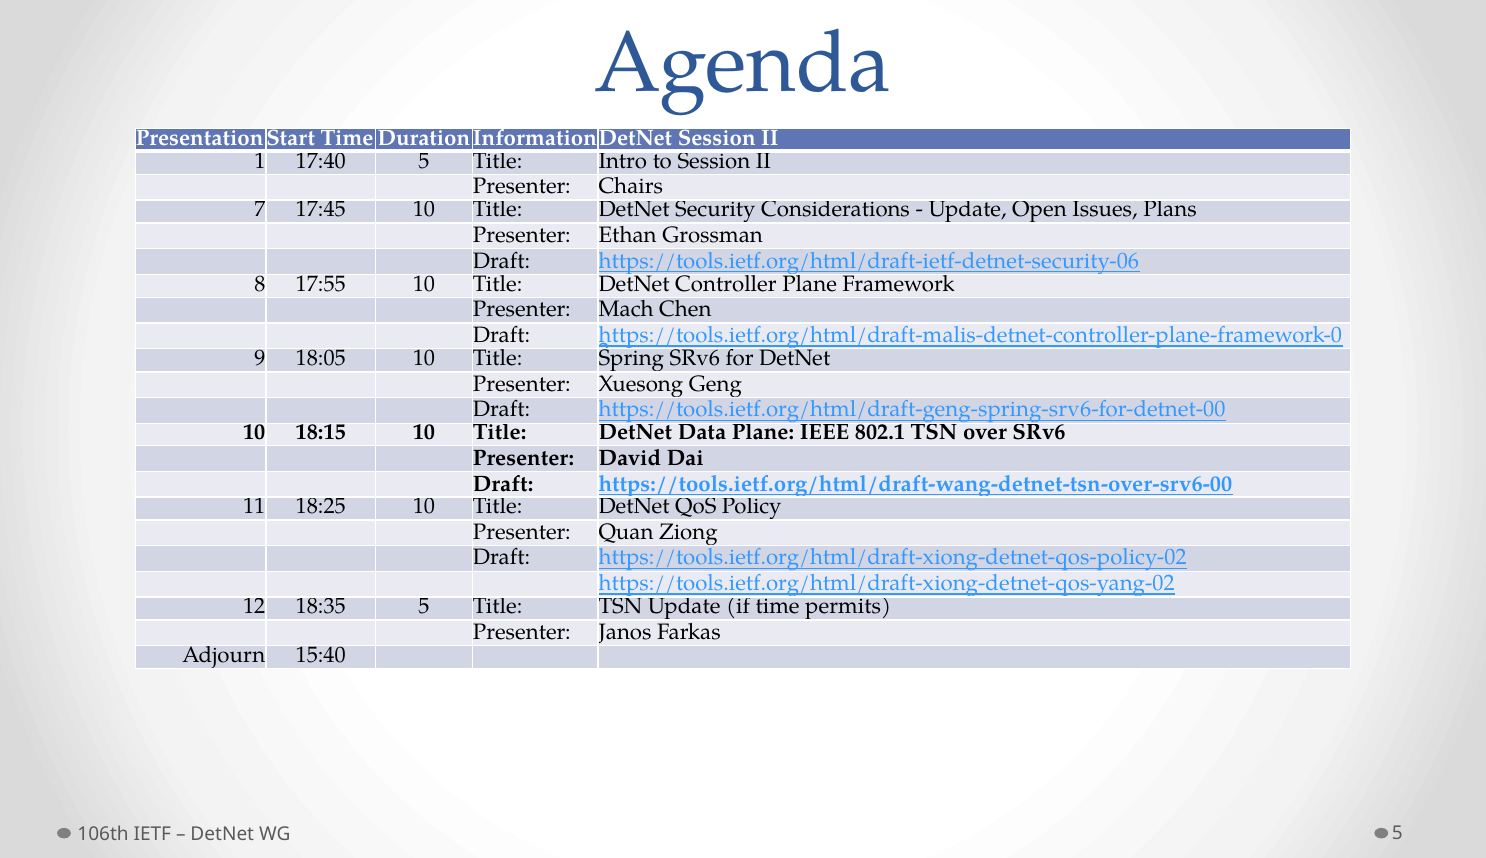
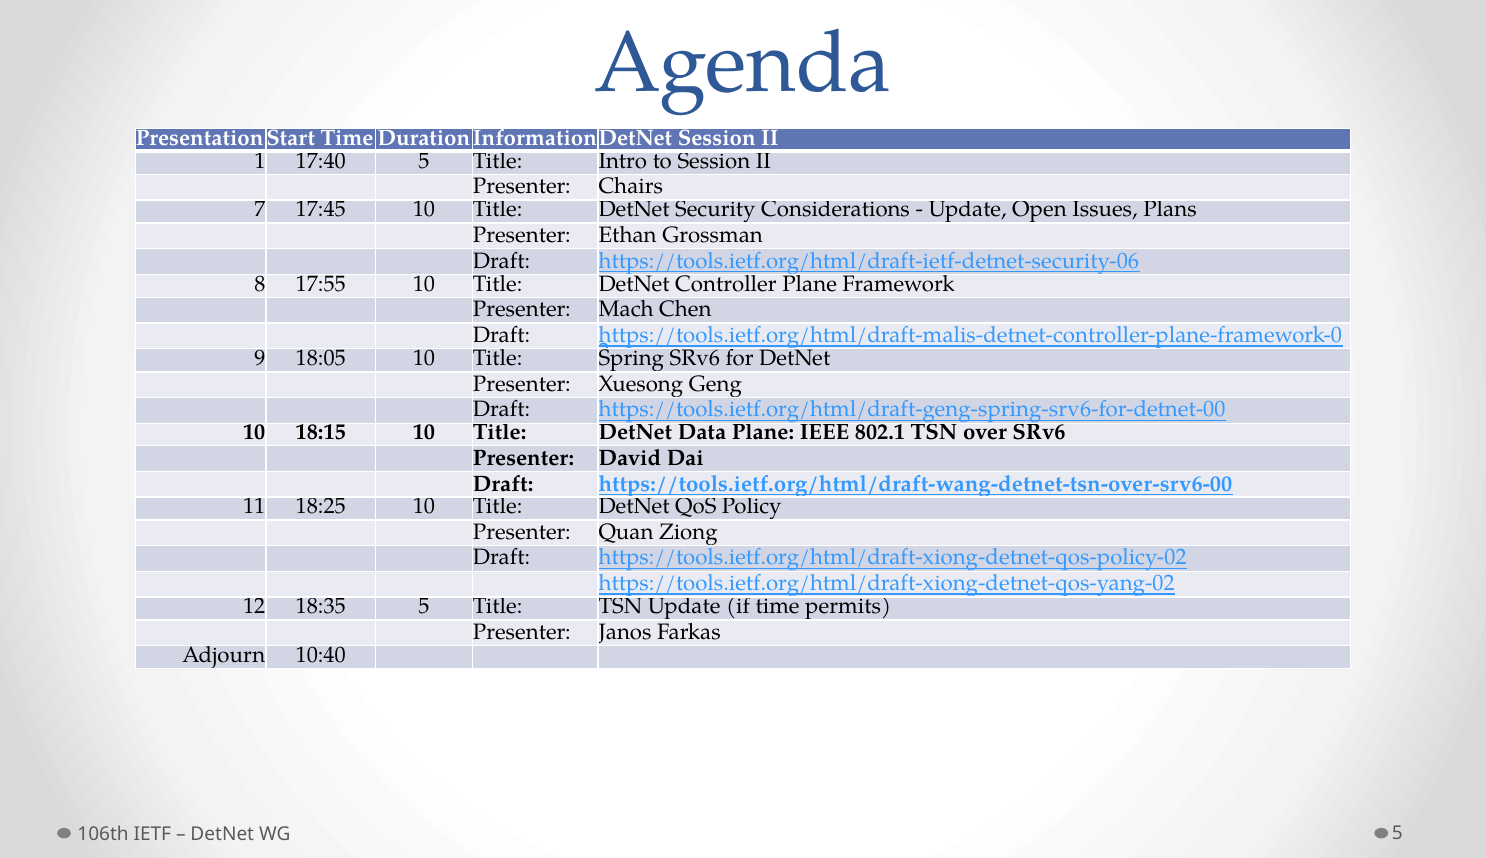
15:40: 15:40 -> 10:40
